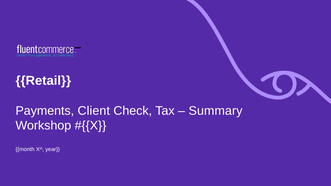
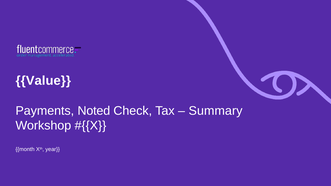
Retail: Retail -> Value
Client: Client -> Noted
